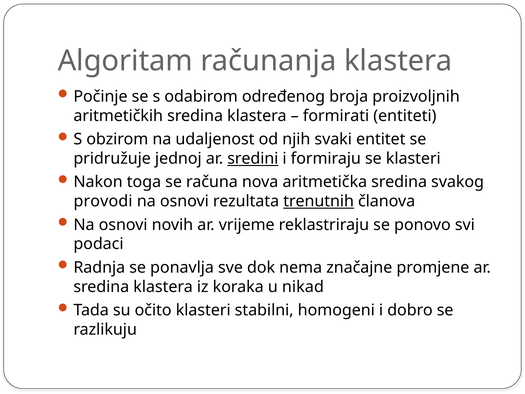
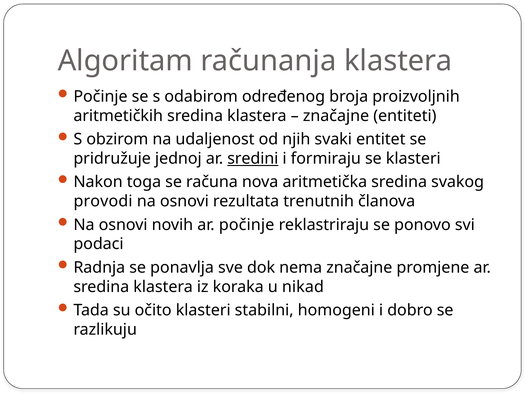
formirati at (336, 116): formirati -> značajne
trenutnih underline: present -> none
ar vrijeme: vrijeme -> počinje
